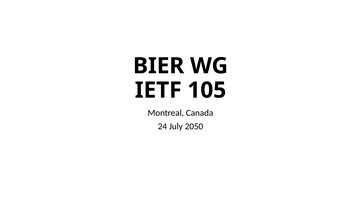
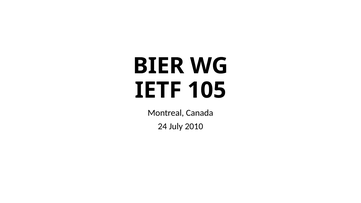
2050: 2050 -> 2010
